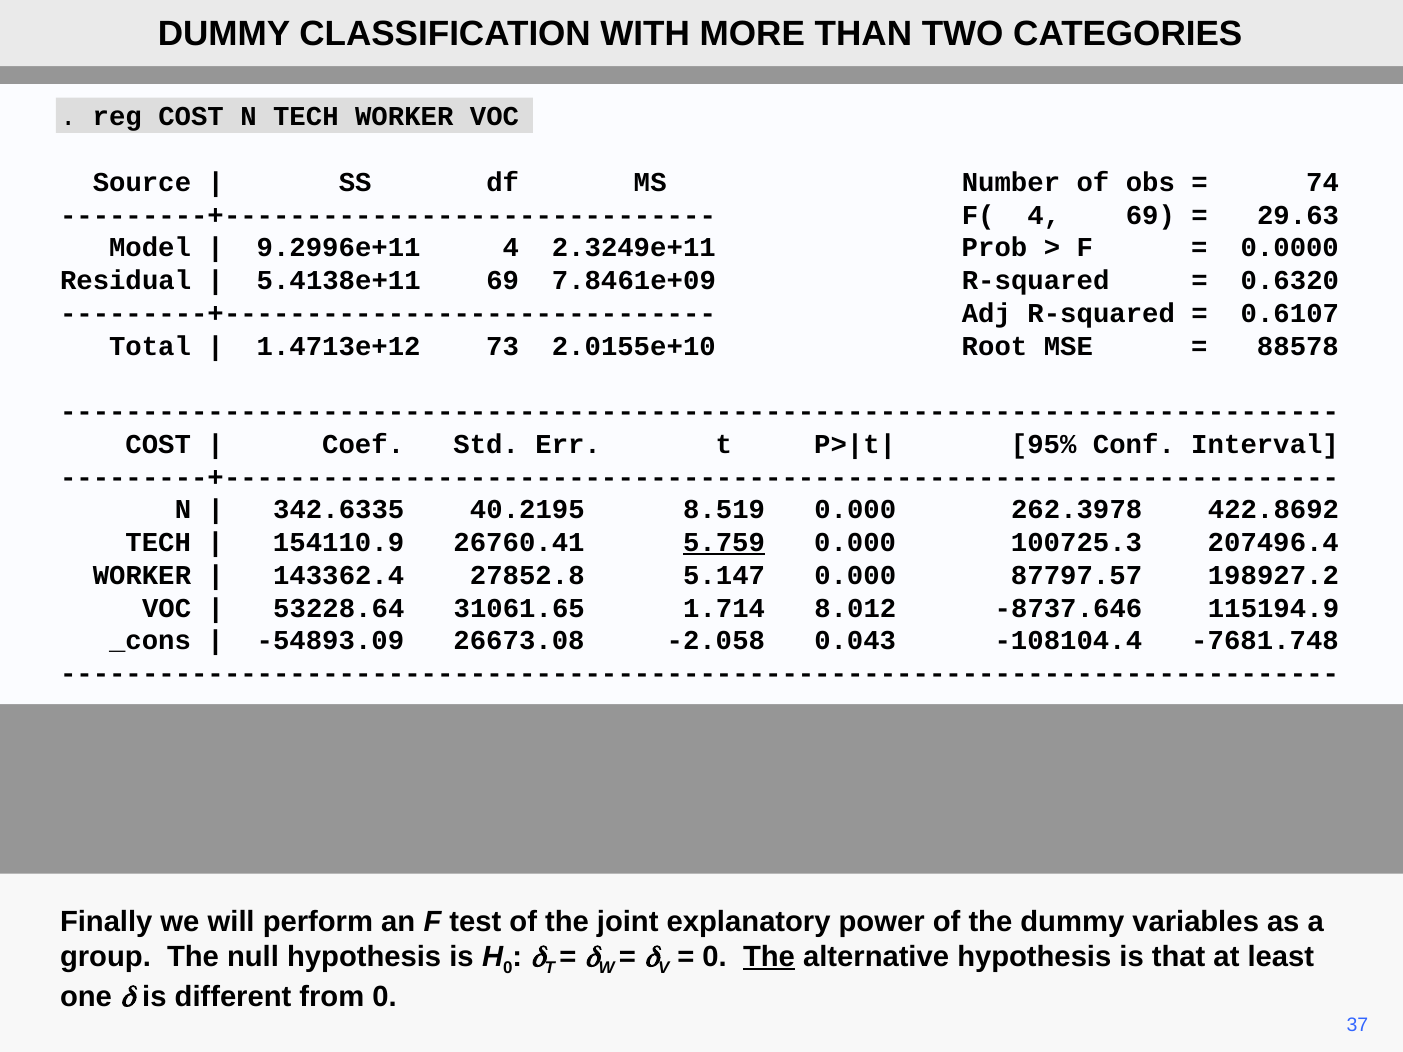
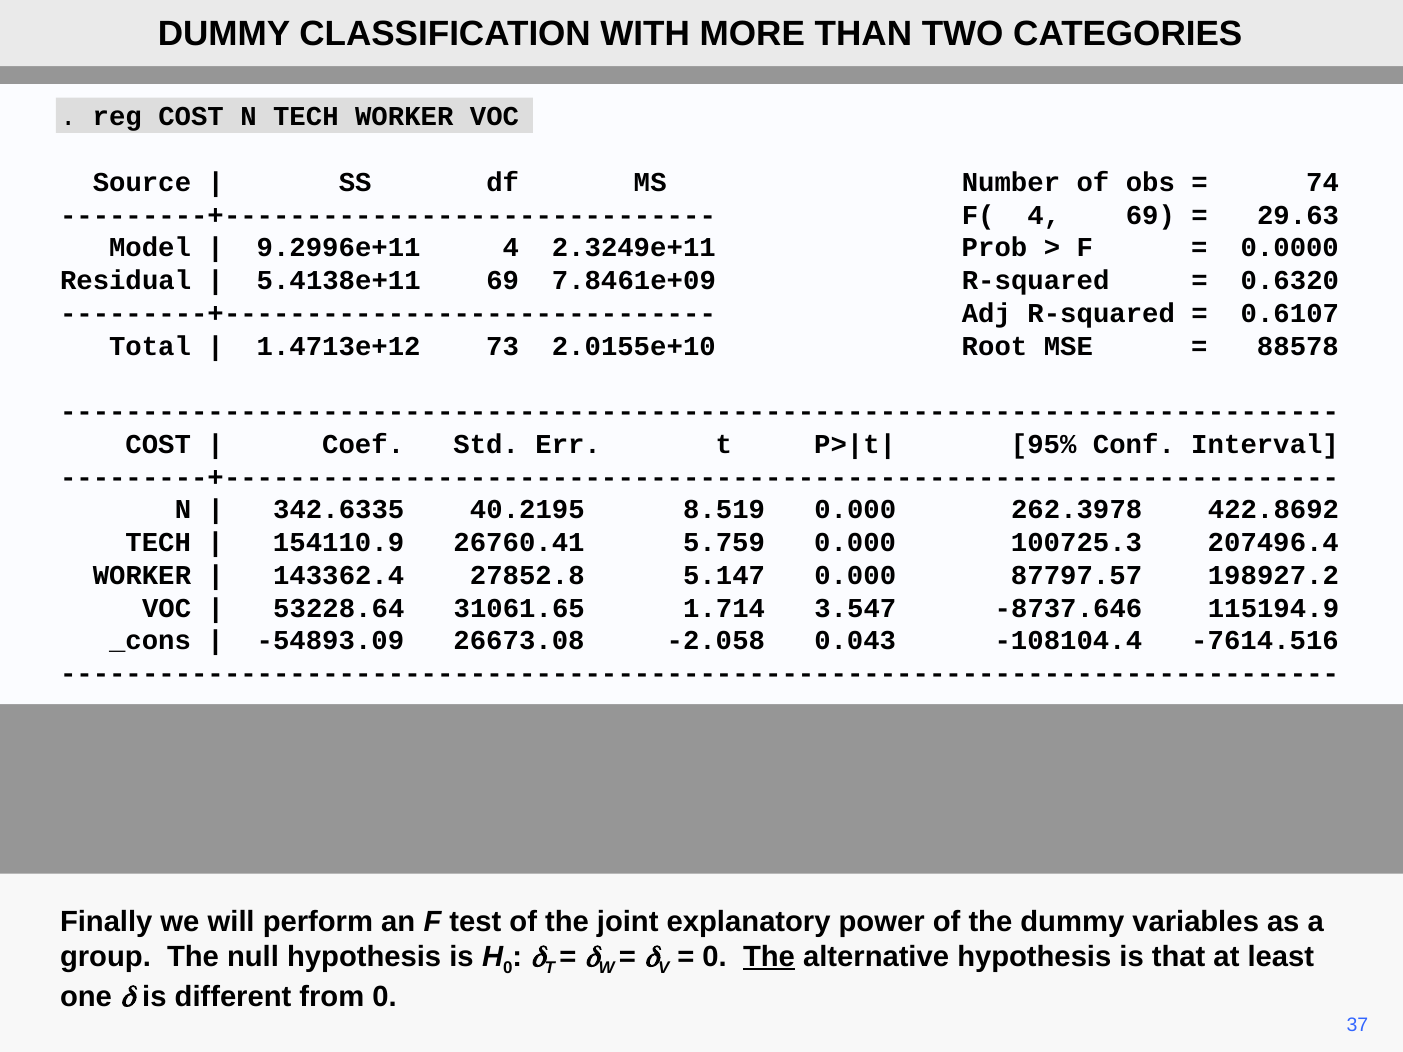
5.759 underline: present -> none
8.012: 8.012 -> 3.547
-7681.748: -7681.748 -> -7614.516
